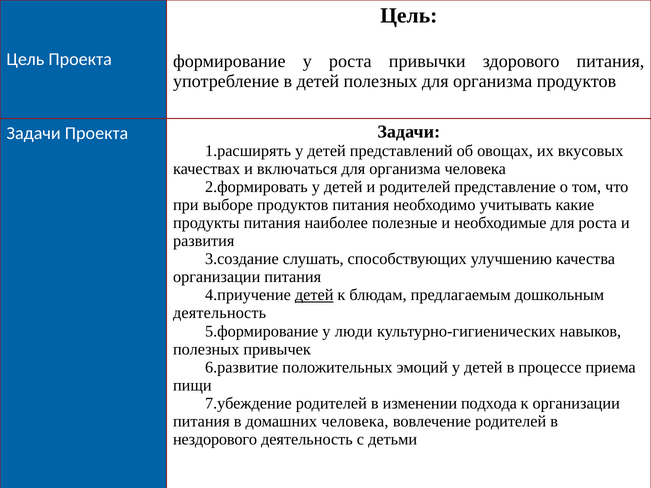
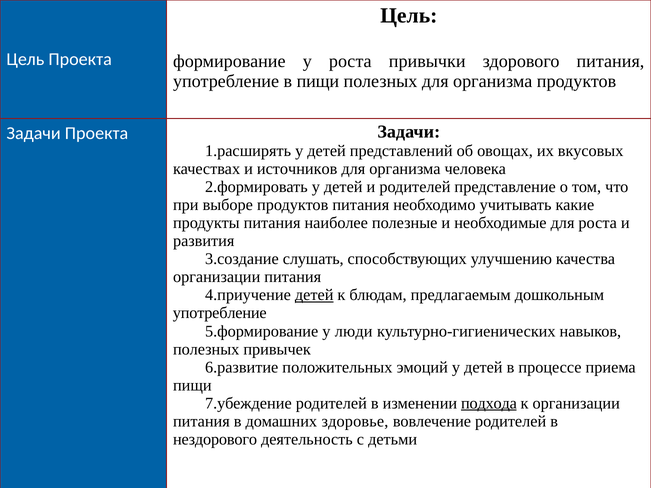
в детей: детей -> пищи
включаться: включаться -> источников
деятельность at (220, 313): деятельность -> употребление
подхода underline: none -> present
домашних человека: человека -> здоровье
